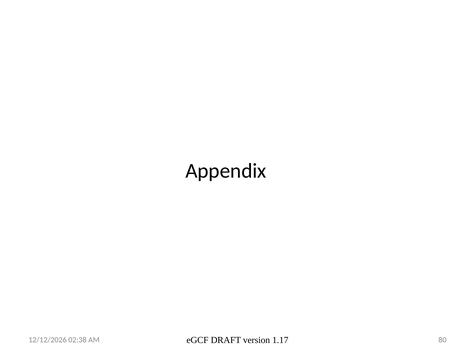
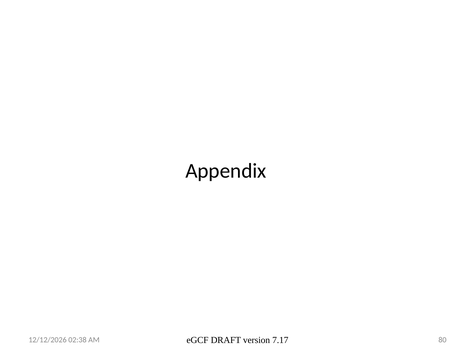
1.17: 1.17 -> 7.17
